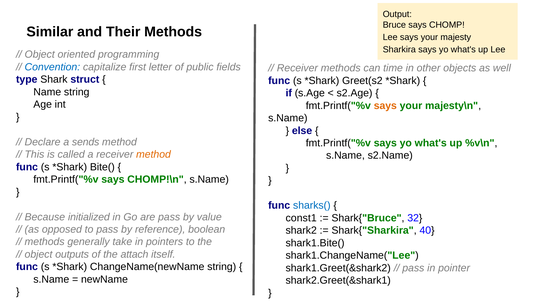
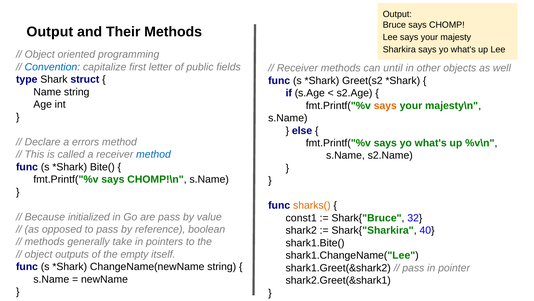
Similar at (50, 32): Similar -> Output
time: time -> until
sends: sends -> errors
method at (153, 154) colour: orange -> blue
sharks( colour: blue -> orange
attach: attach -> empty
